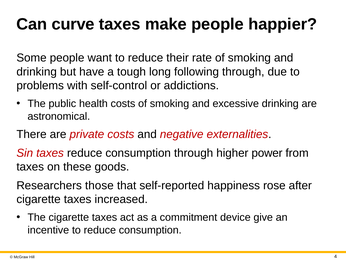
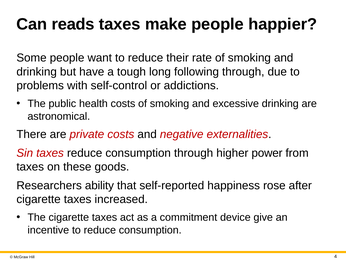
curve: curve -> reads
those: those -> ability
